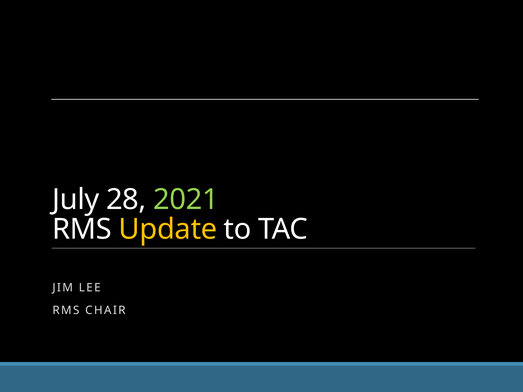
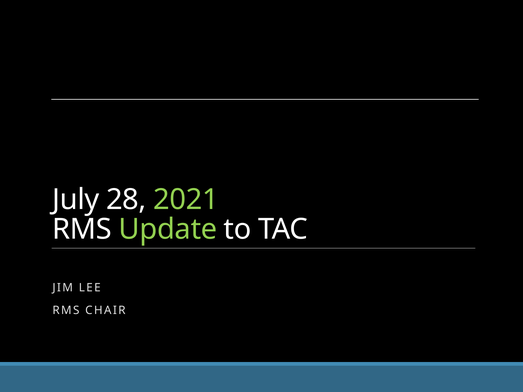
Update colour: yellow -> light green
